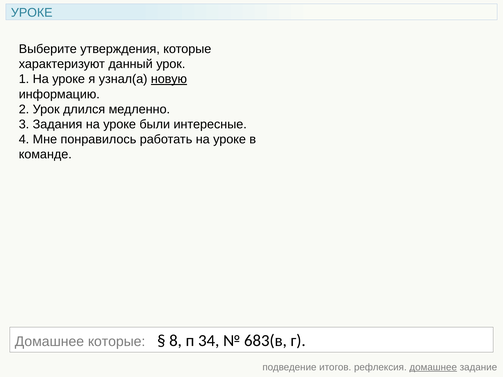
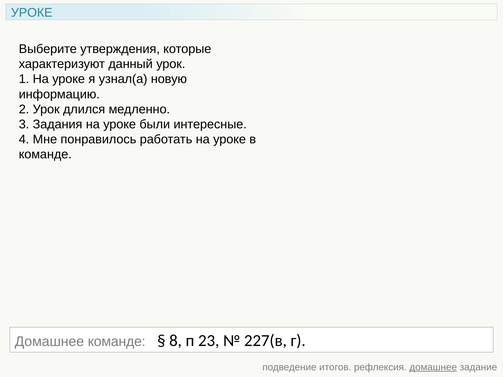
новую underline: present -> none
Домашнее которые: которые -> команде
34: 34 -> 23
683(в: 683(в -> 227(в
